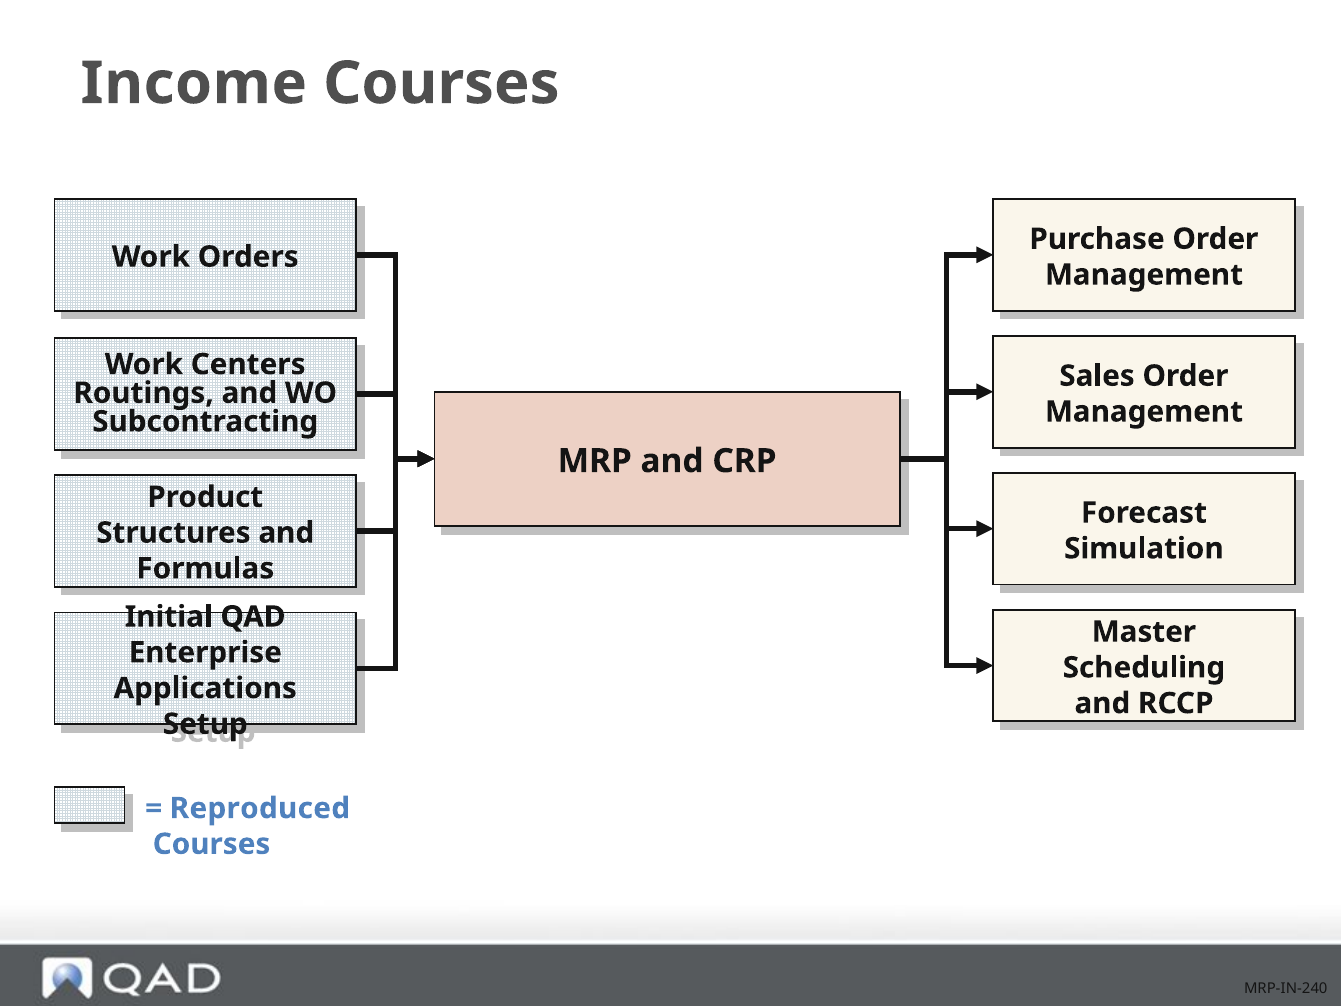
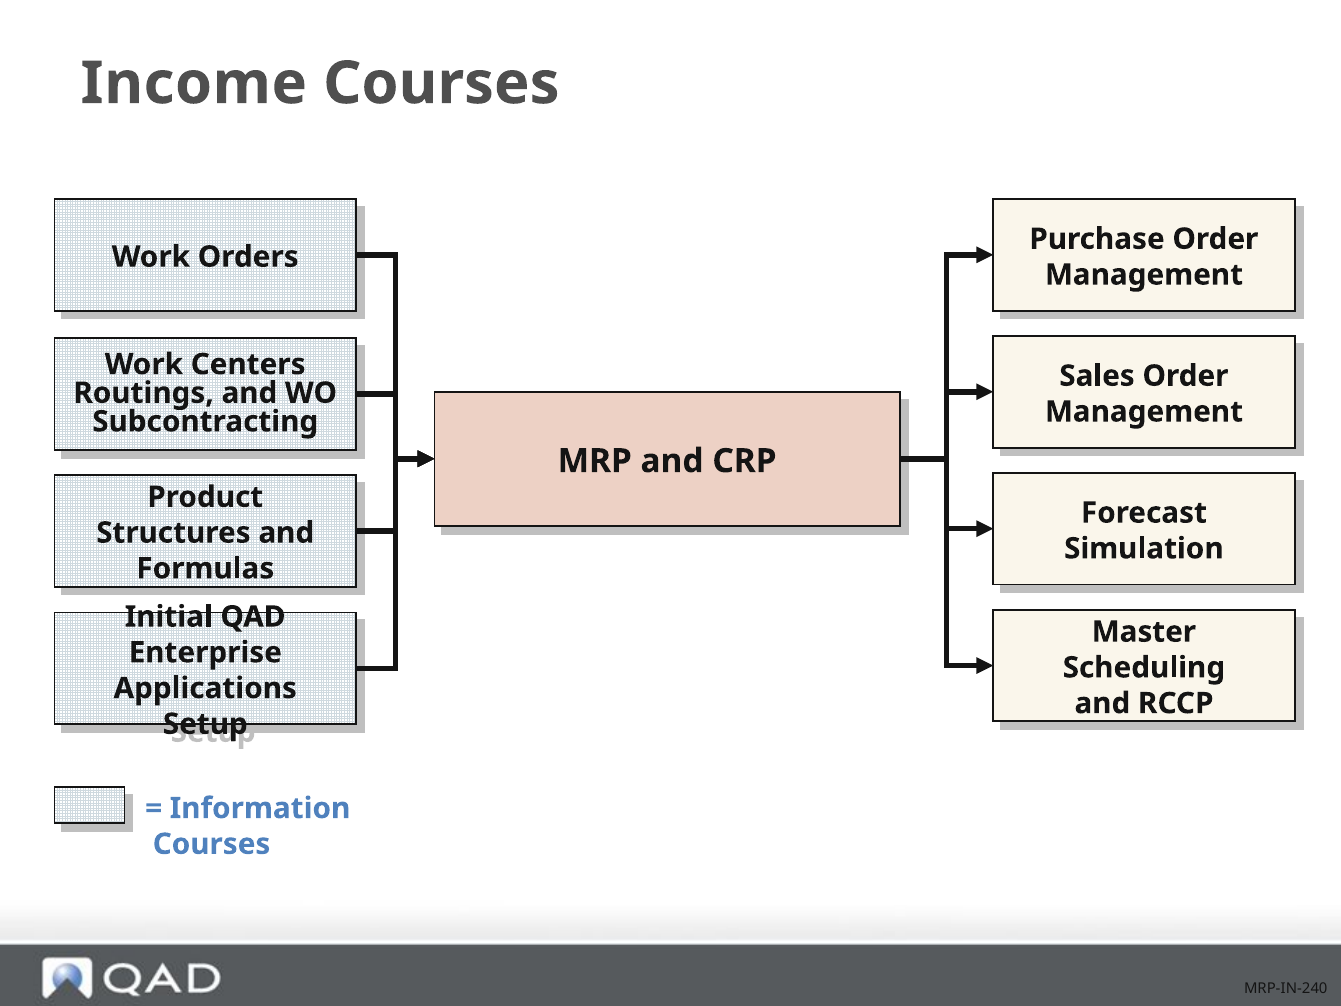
Reproduced: Reproduced -> Information
